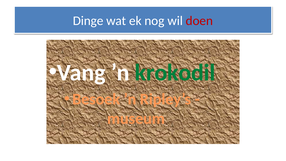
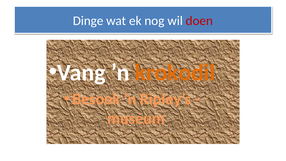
krokodil colour: green -> orange
